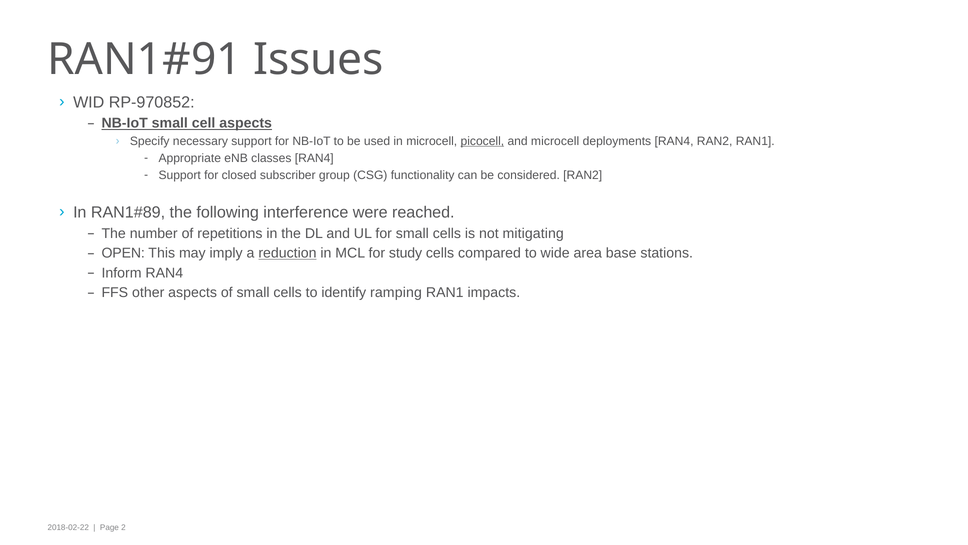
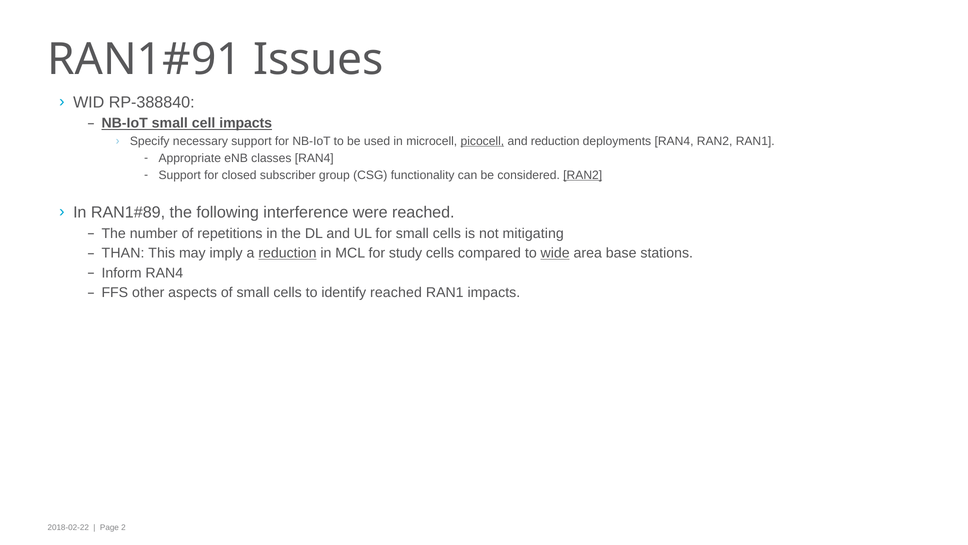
RP-970852: RP-970852 -> RP-388840
cell aspects: aspects -> impacts
and microcell: microcell -> reduction
RAN2 at (583, 175) underline: none -> present
OPEN: OPEN -> THAN
wide underline: none -> present
identify ramping: ramping -> reached
